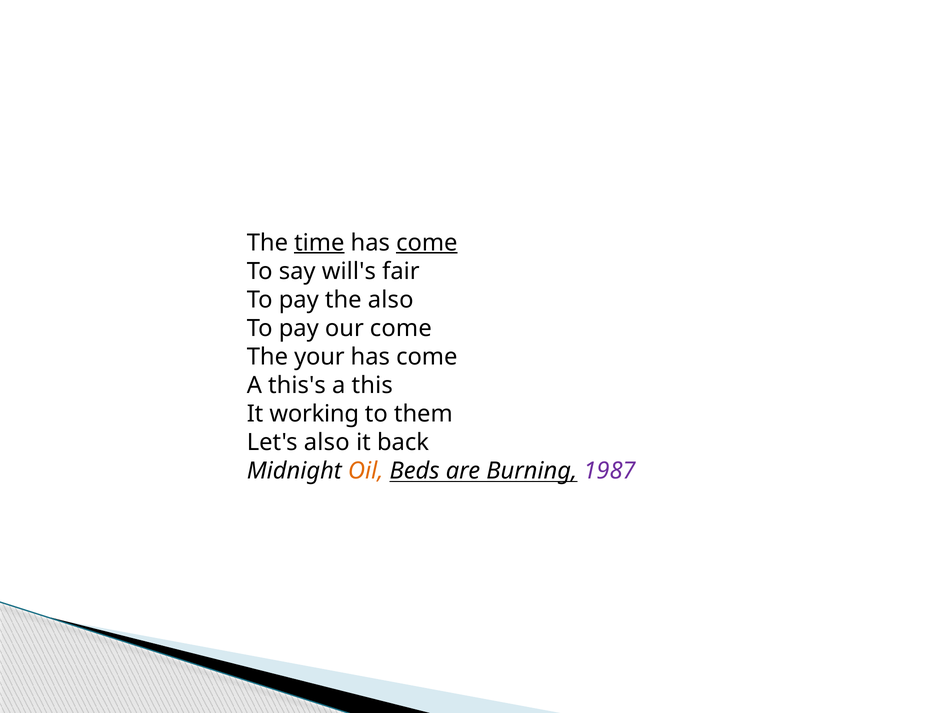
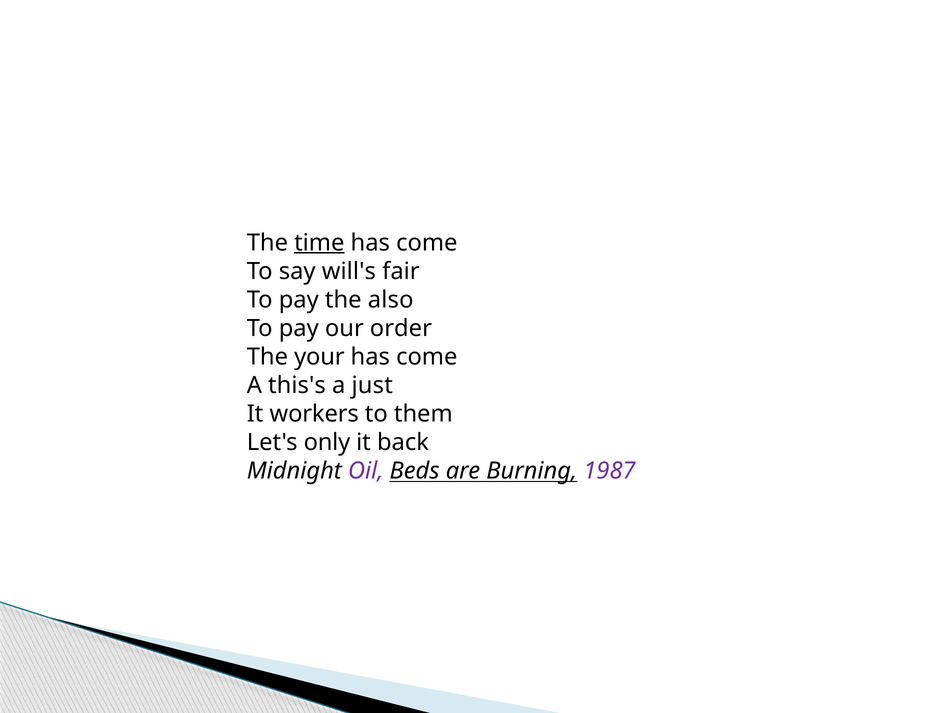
come at (427, 242) underline: present -> none
our come: come -> order
this: this -> just
working: working -> workers
Let's also: also -> only
Oil colour: orange -> purple
